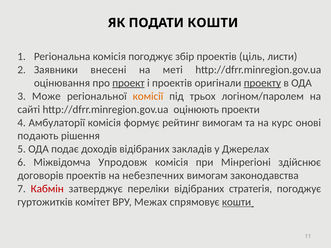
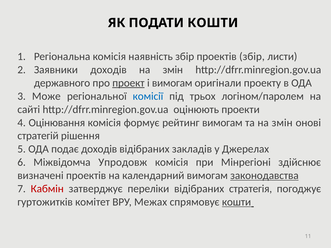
комісія погоджує: погоджує -> наявність
проектів ціль: ціль -> збір
Заявники внесені: внесені -> доходів
меті at (173, 70): меті -> змін
оцінювання: оцінювання -> державного
і проектів: проектів -> вимогам
проекту underline: present -> none
комісії colour: orange -> blue
Амбулаторії: Амбулаторії -> Оцінювання
та на курс: курс -> змін
подають: подають -> стратегій
договорів: договорів -> визначені
небезпечних: небезпечних -> календарний
законодавства underline: none -> present
